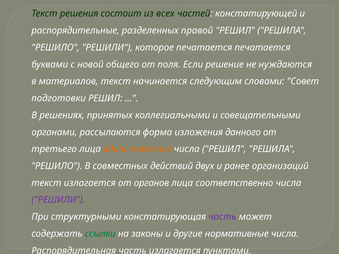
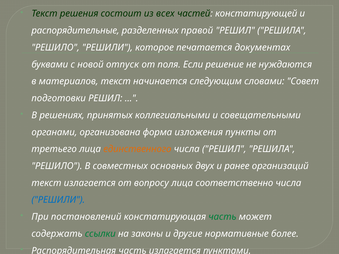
печатается печатается: печатается -> документах
общего: общего -> отпуск
рассылаются: рассылаются -> организована
данного: данного -> пункты
действий: действий -> основных
органов: органов -> вопросу
РЕШИЛИ at (58, 200) colour: purple -> blue
структурными: структурными -> постановлений
часть at (222, 217) colour: purple -> green
нормативные числа: числа -> более
